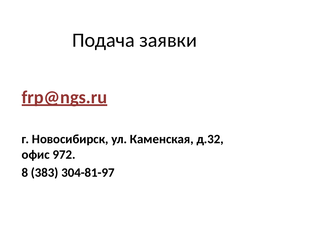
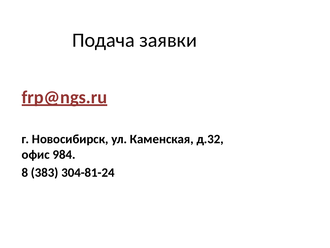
972: 972 -> 984
304-81-97: 304-81-97 -> 304-81-24
